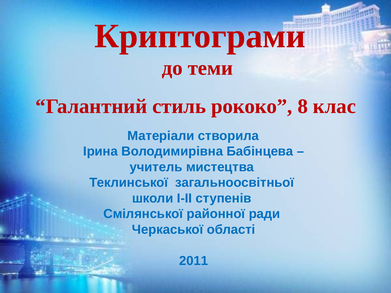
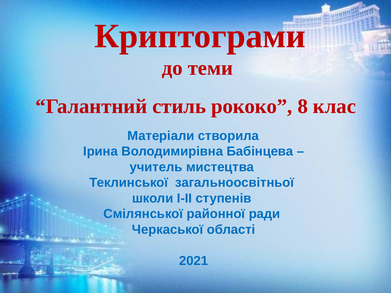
2011: 2011 -> 2021
